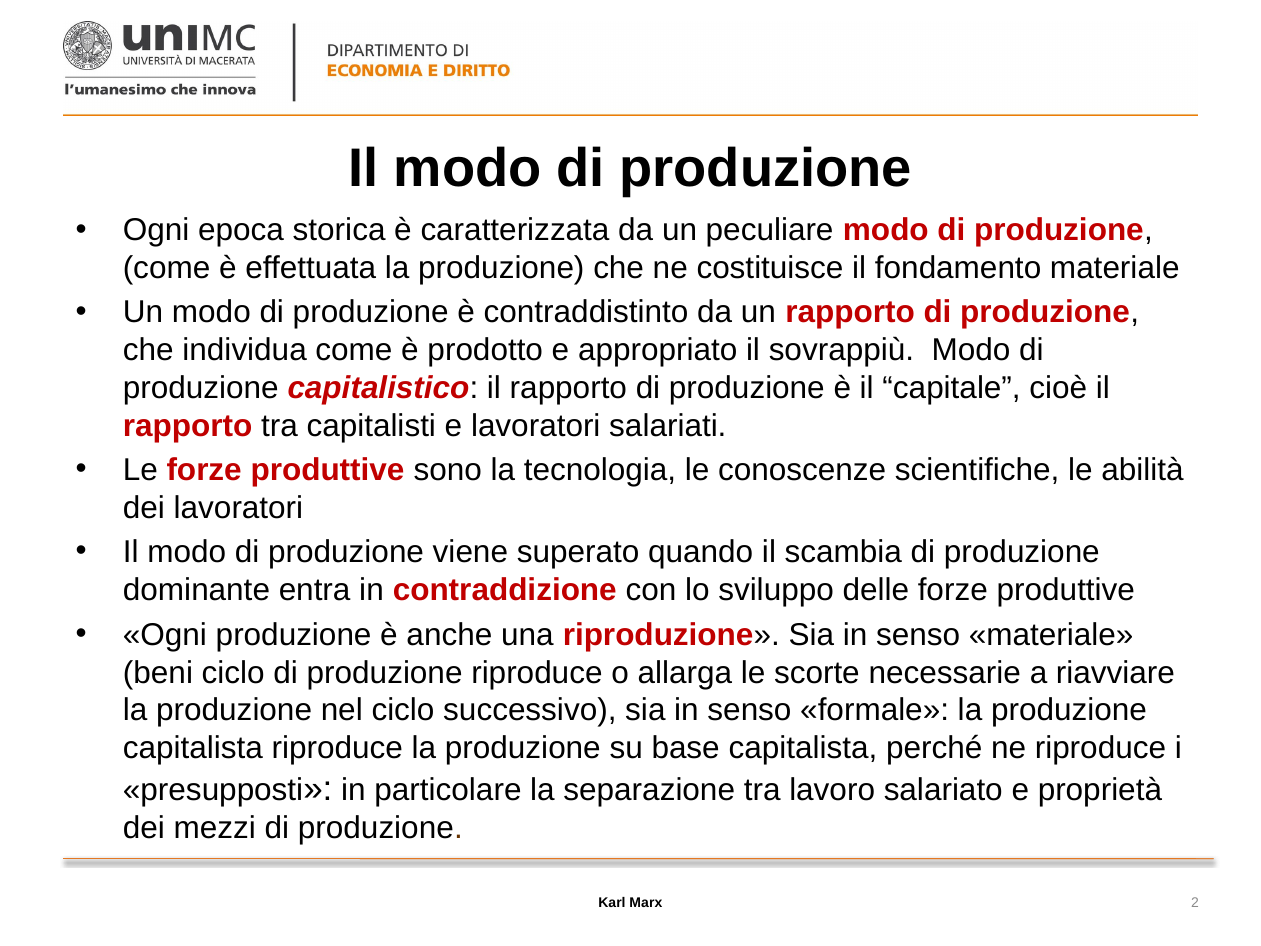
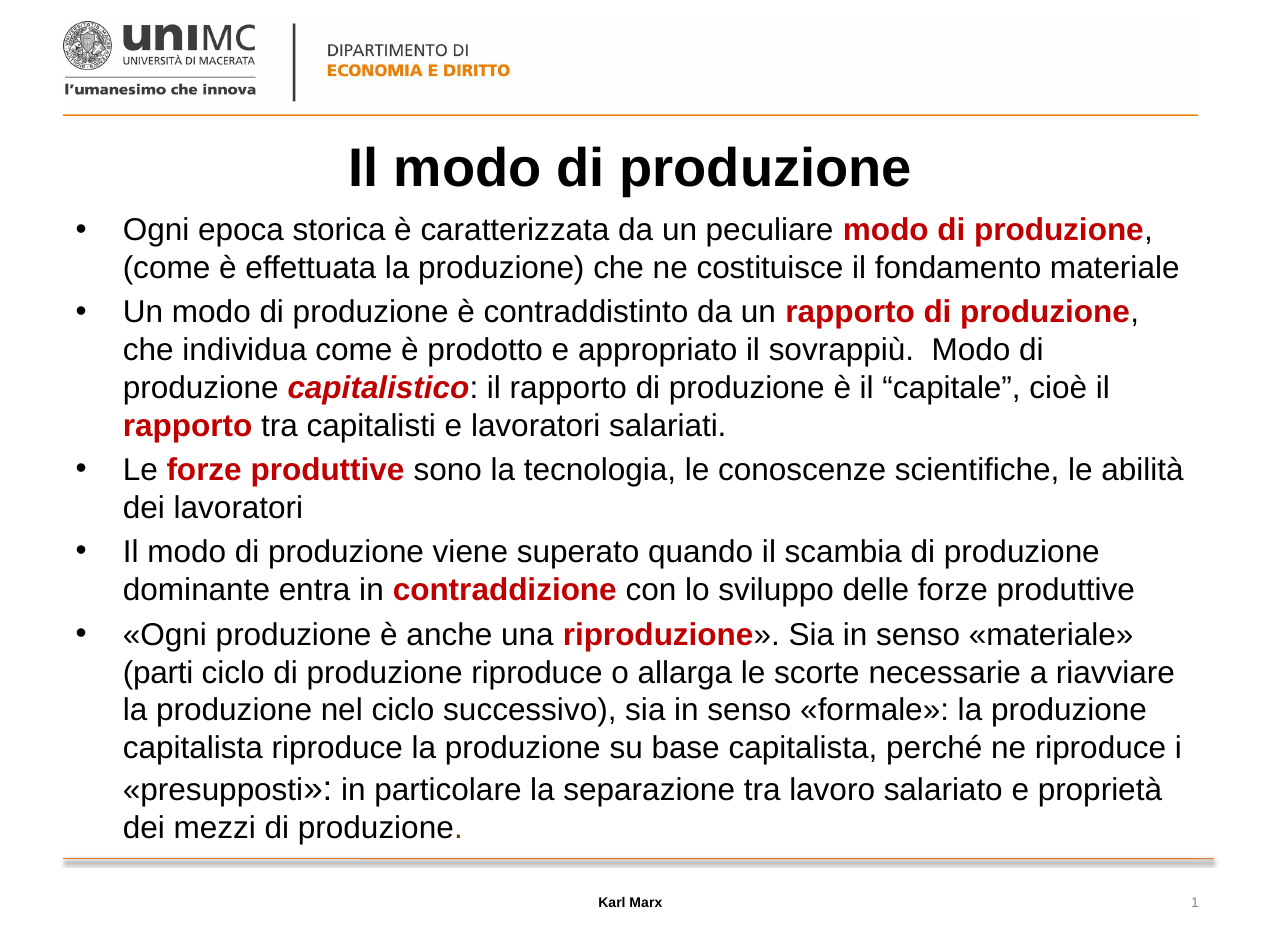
beni: beni -> parti
2: 2 -> 1
